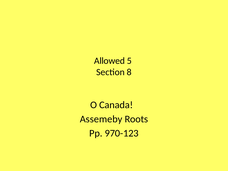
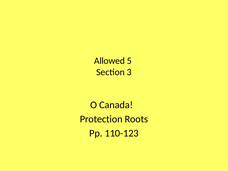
8: 8 -> 3
Assemeby: Assemeby -> Protection
970-123: 970-123 -> 110-123
